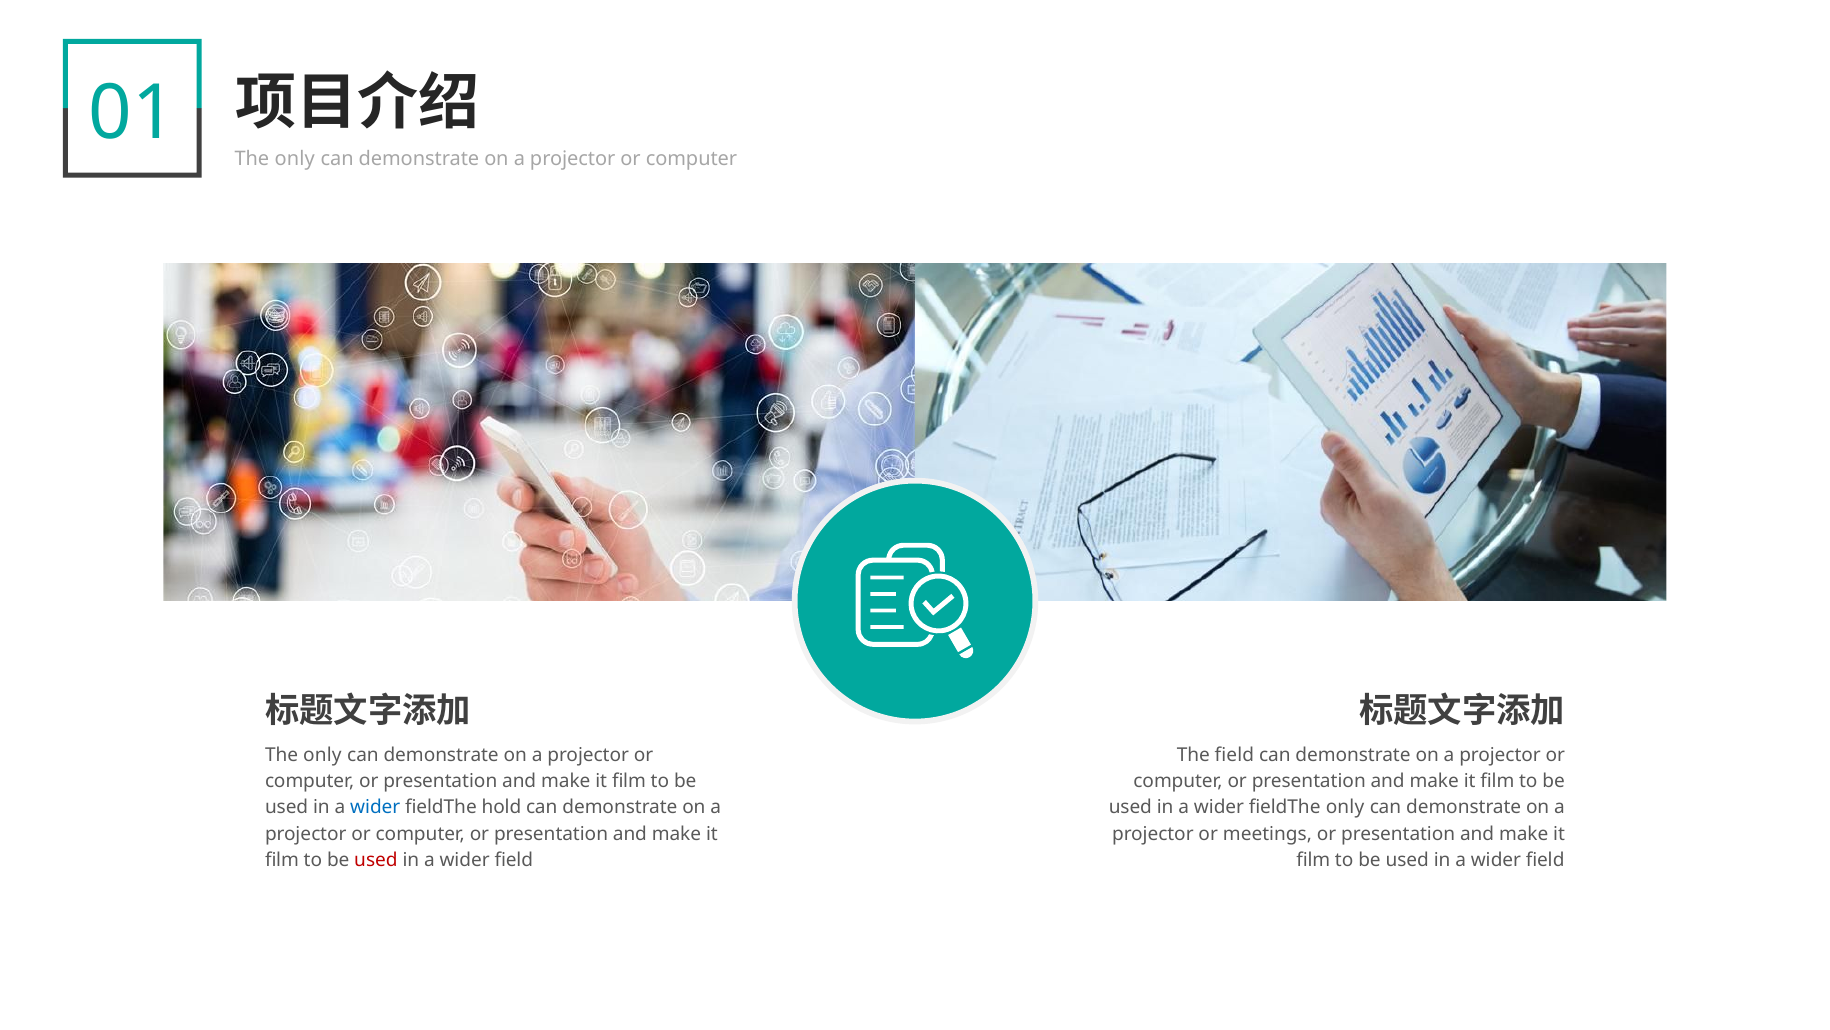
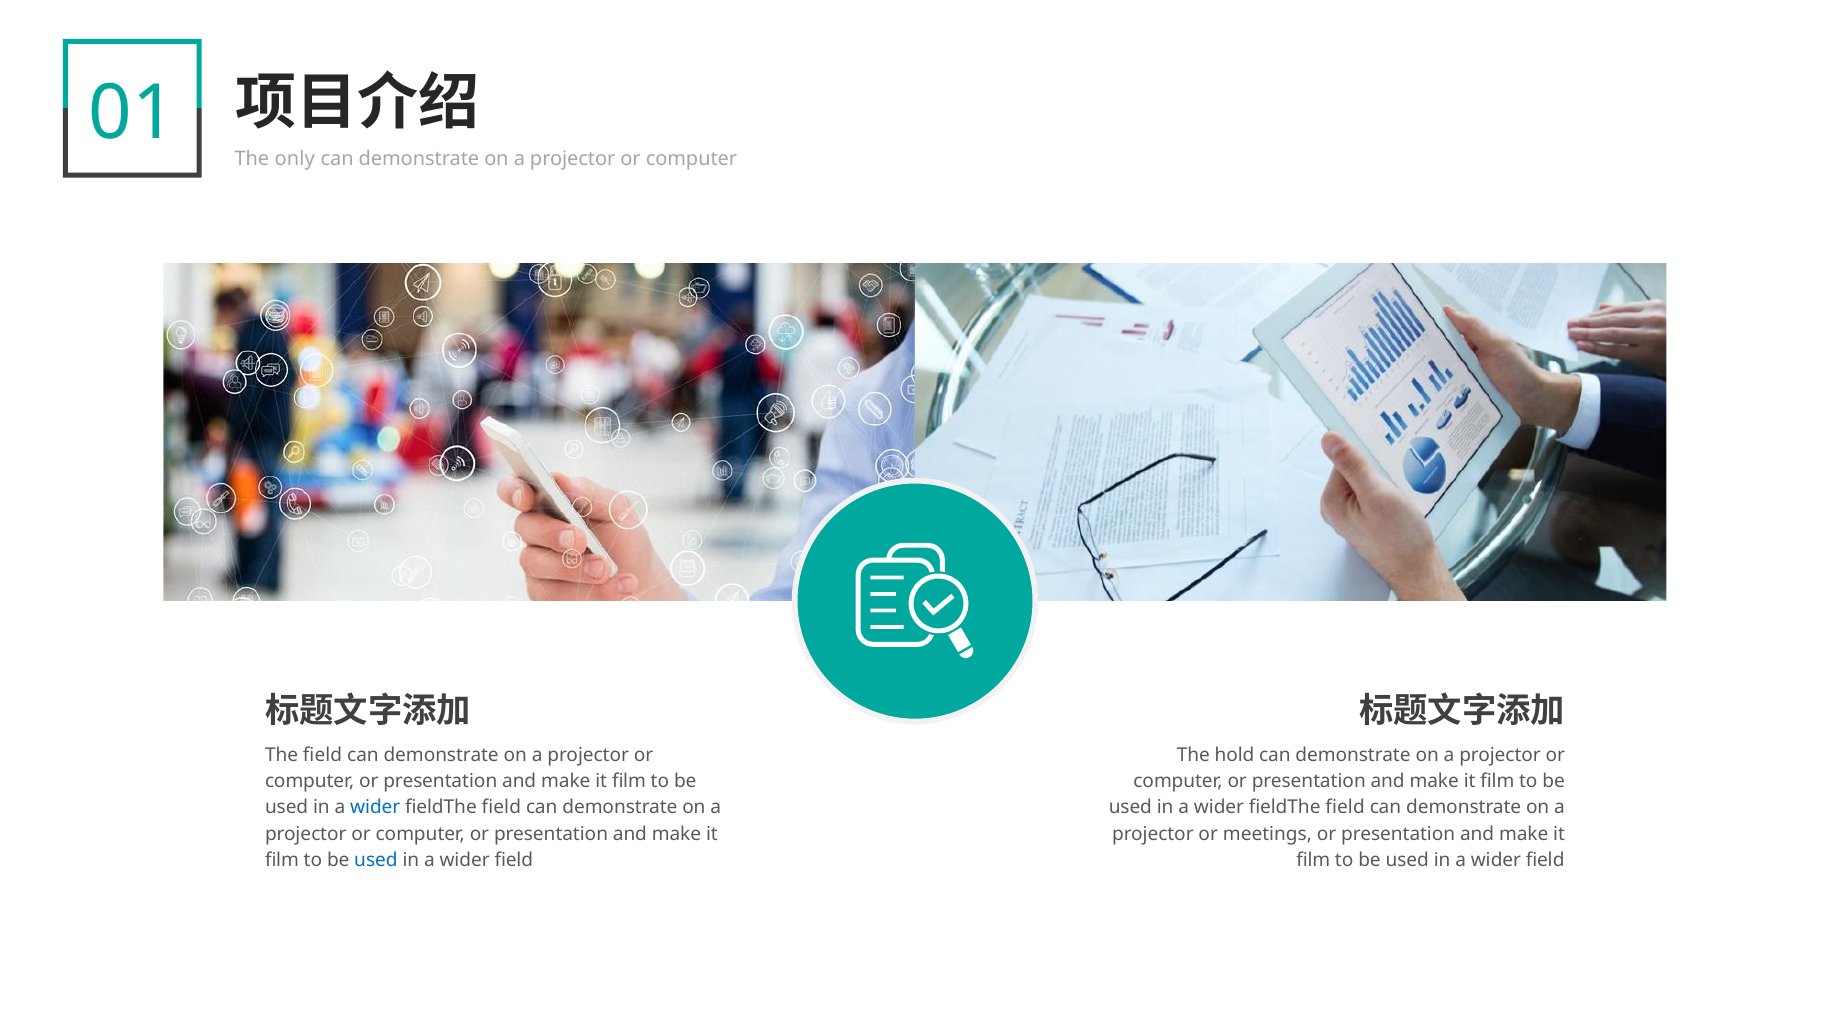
only at (322, 755): only -> field
The field: field -> hold
hold at (501, 807): hold -> field
only at (1345, 807): only -> field
used at (376, 859) colour: red -> blue
